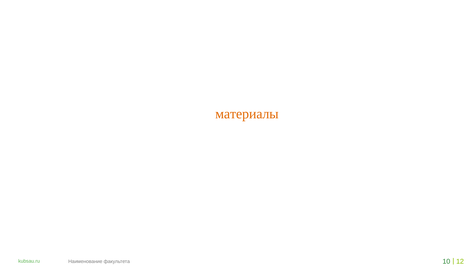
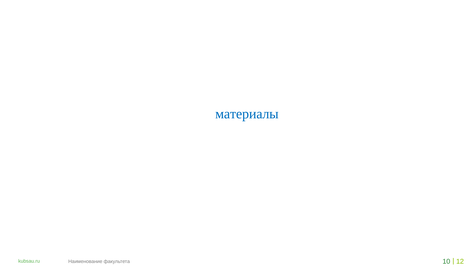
материалы colour: orange -> blue
